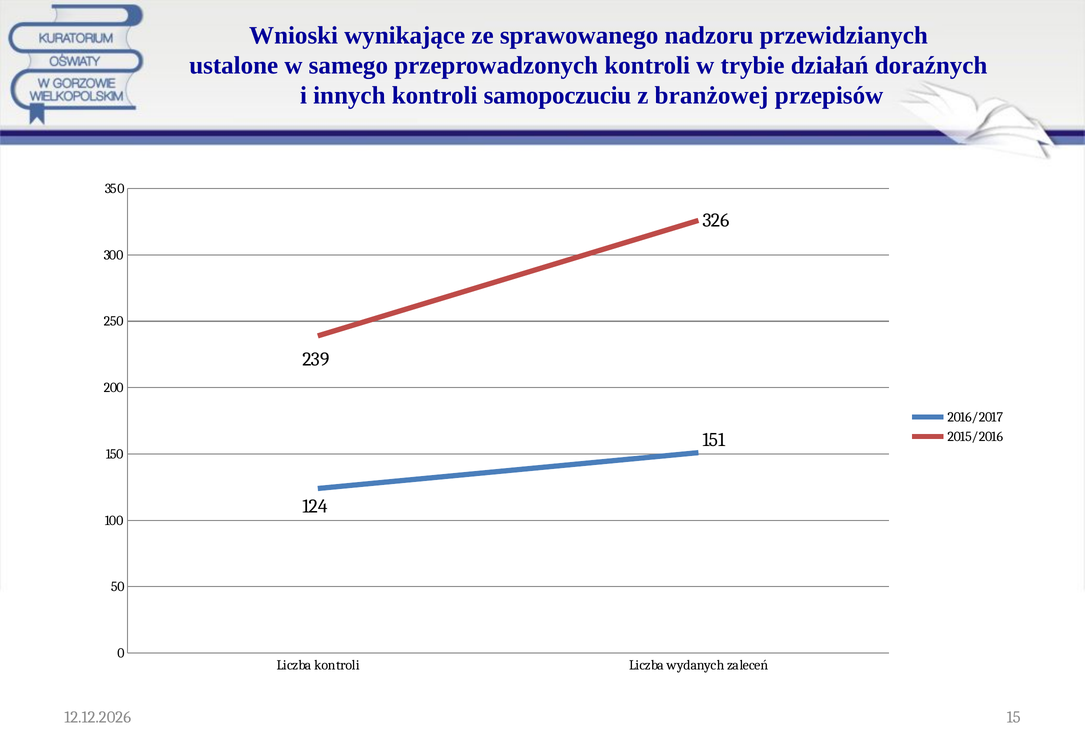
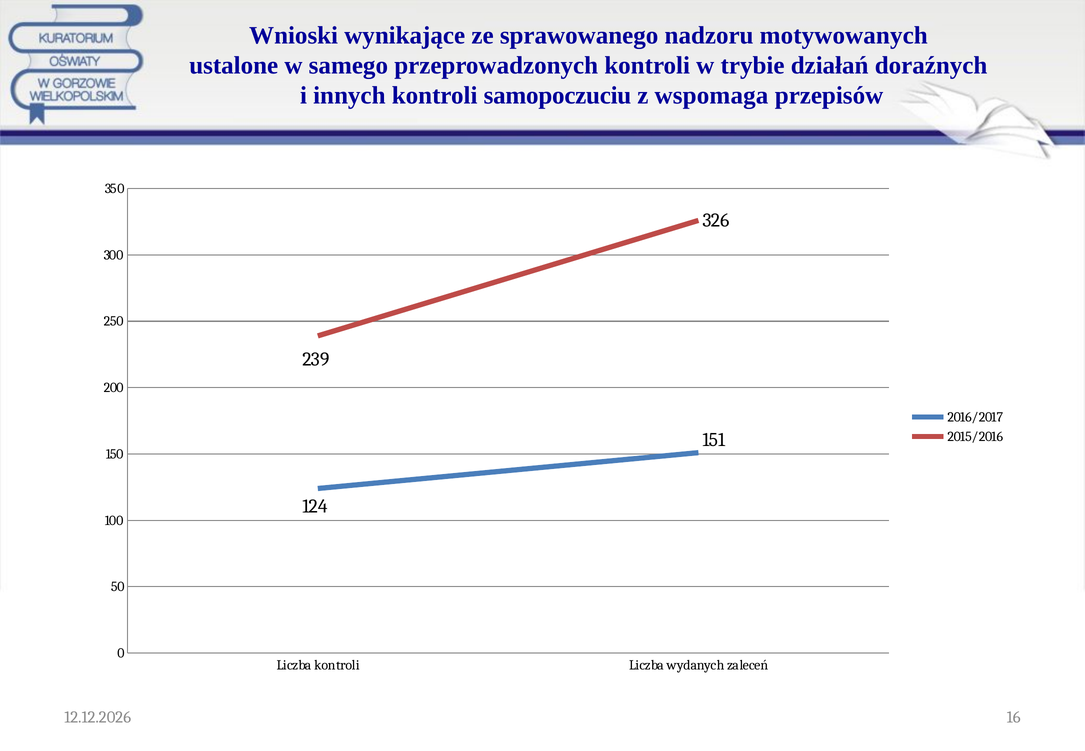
przewidzianych: przewidzianych -> motywowanych
branżowej: branżowej -> wspomaga
15: 15 -> 16
